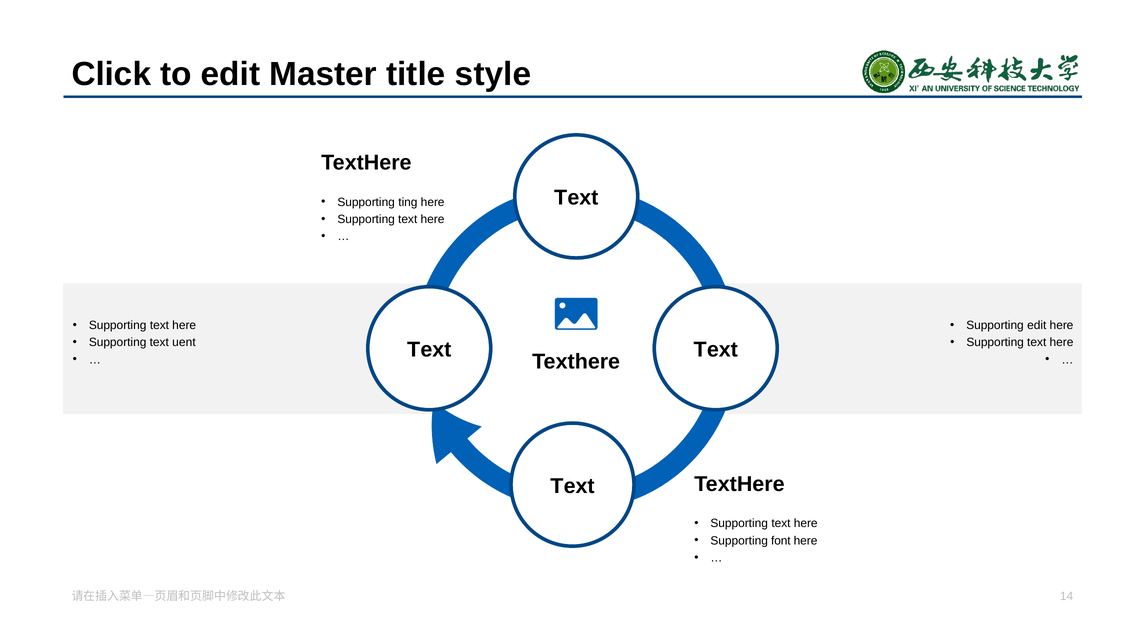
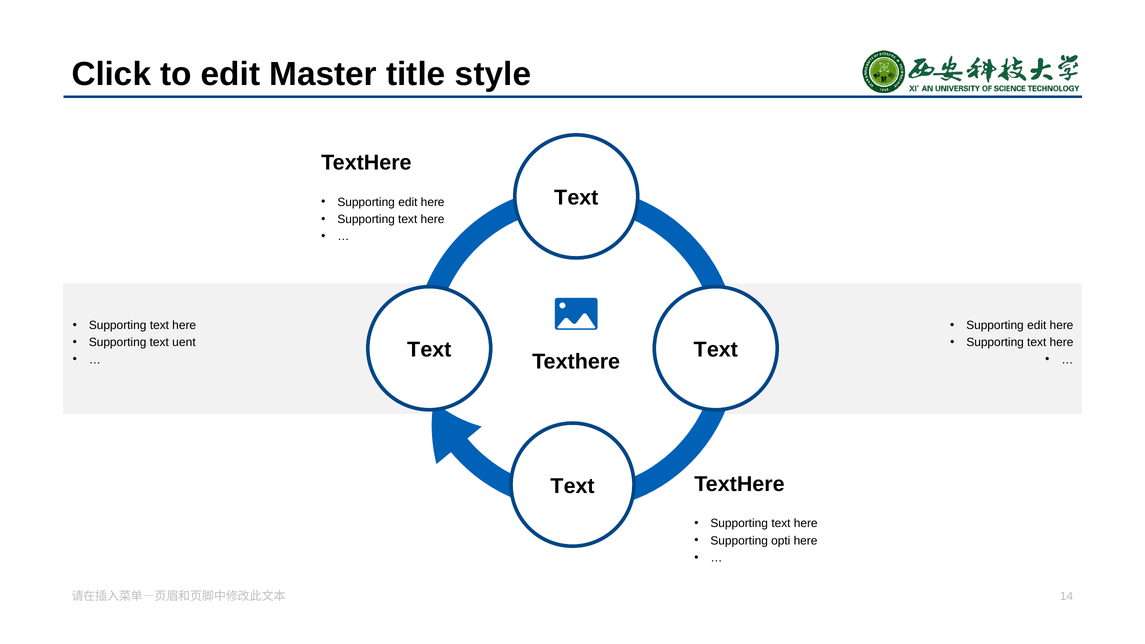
ting at (408, 202): ting -> edit
font: font -> opti
